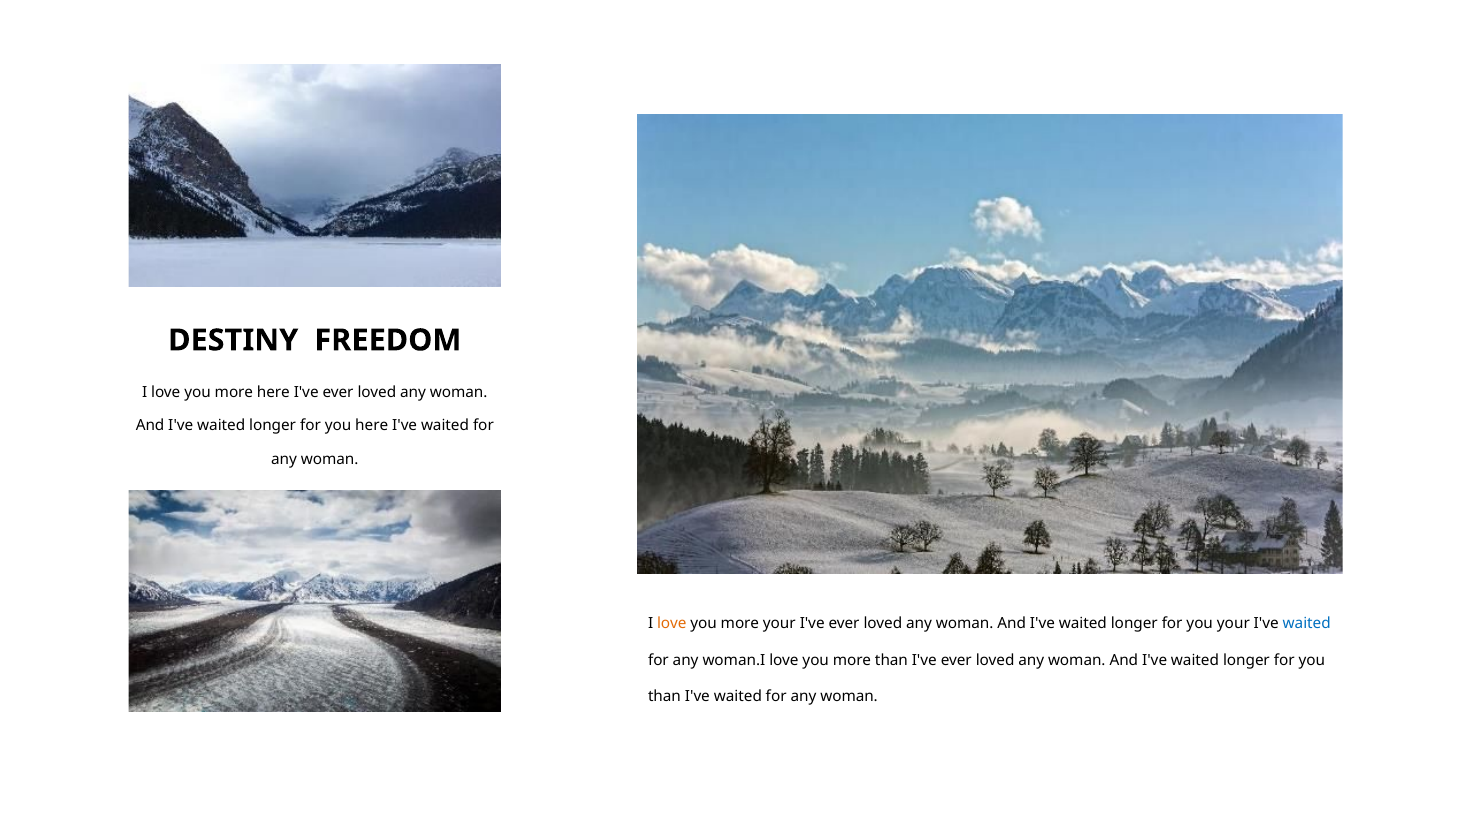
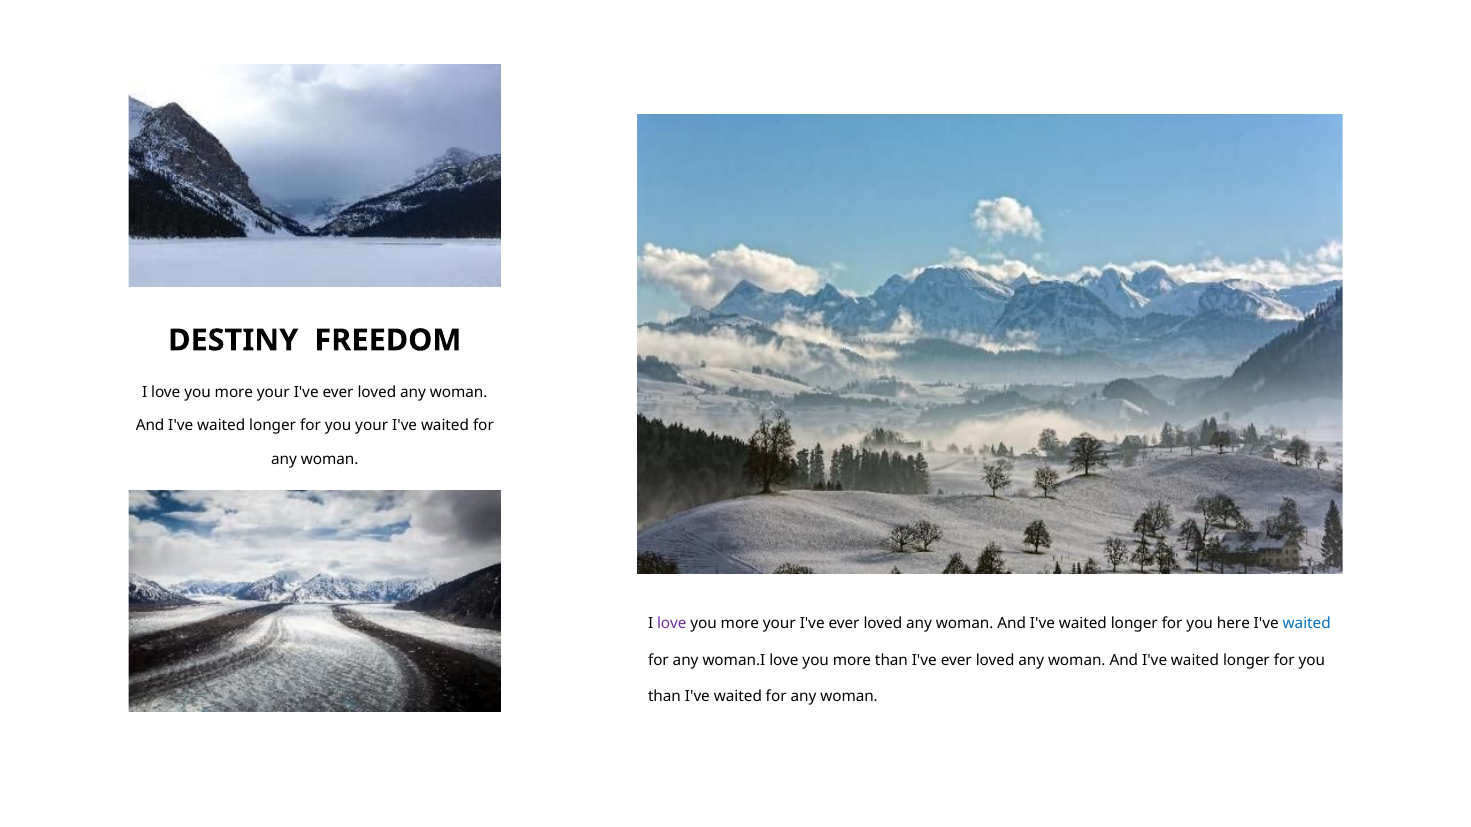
here at (273, 393): here -> your
you here: here -> your
love at (672, 623) colour: orange -> purple
you your: your -> here
